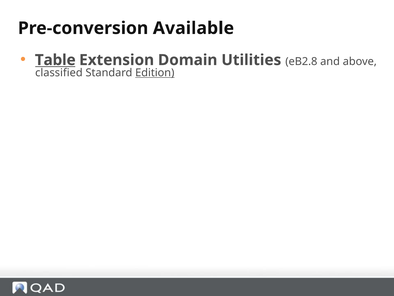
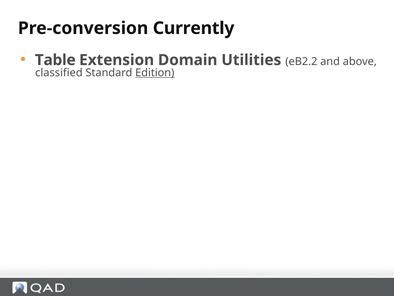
Available: Available -> Currently
Table underline: present -> none
eB2.8: eB2.8 -> eB2.2
